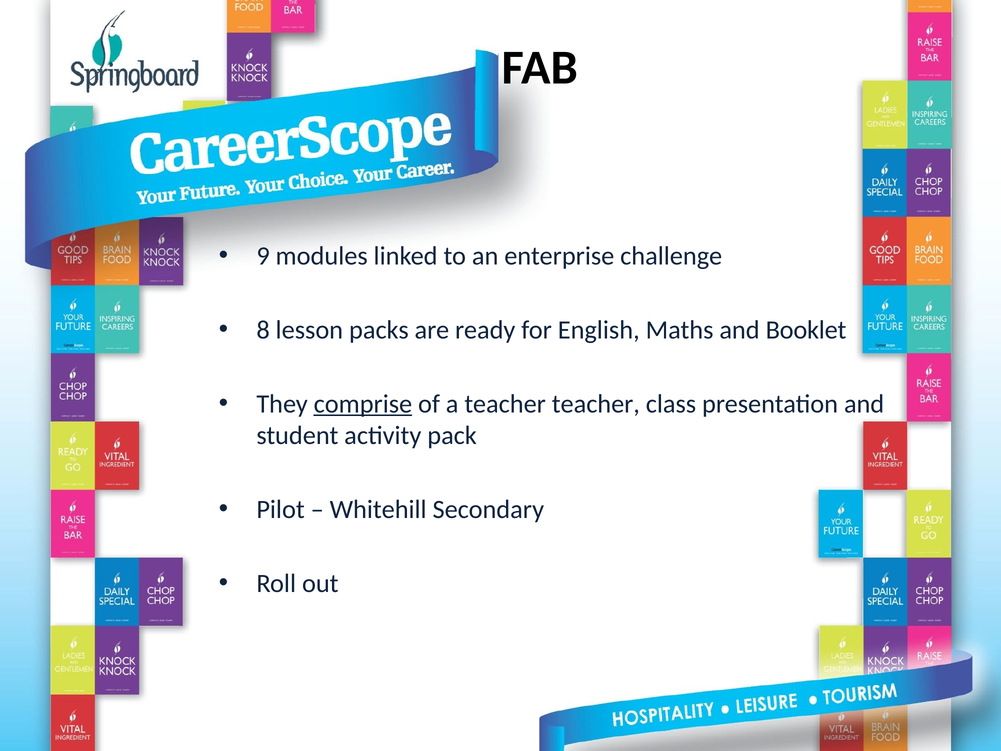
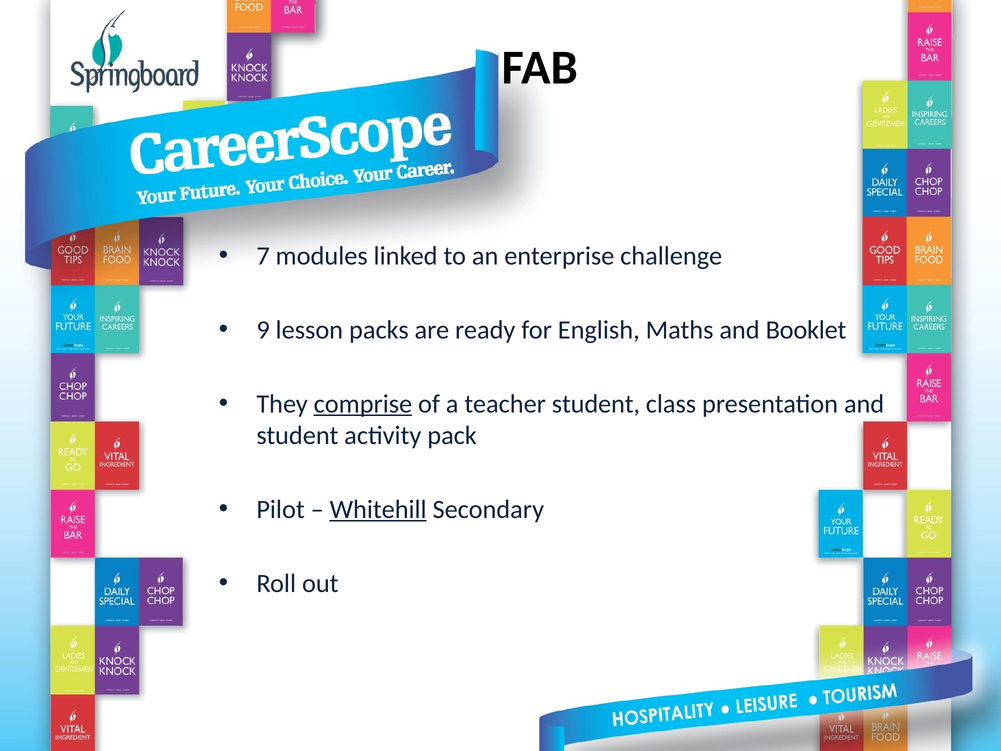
9: 9 -> 7
8: 8 -> 9
teacher teacher: teacher -> student
Whitehill underline: none -> present
